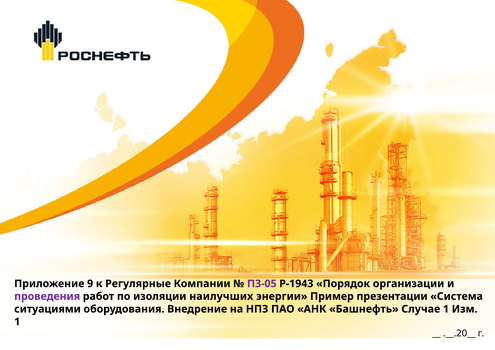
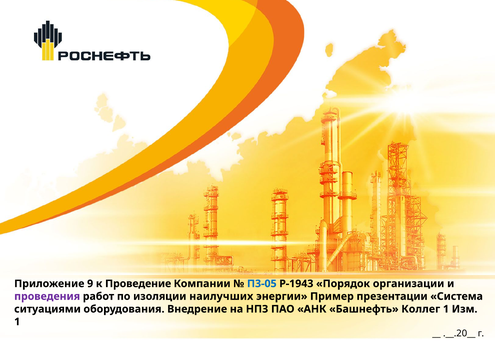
Регулярные: Регулярные -> Проведение
П3-05 colour: purple -> blue
Случае: Случае -> Коллег
